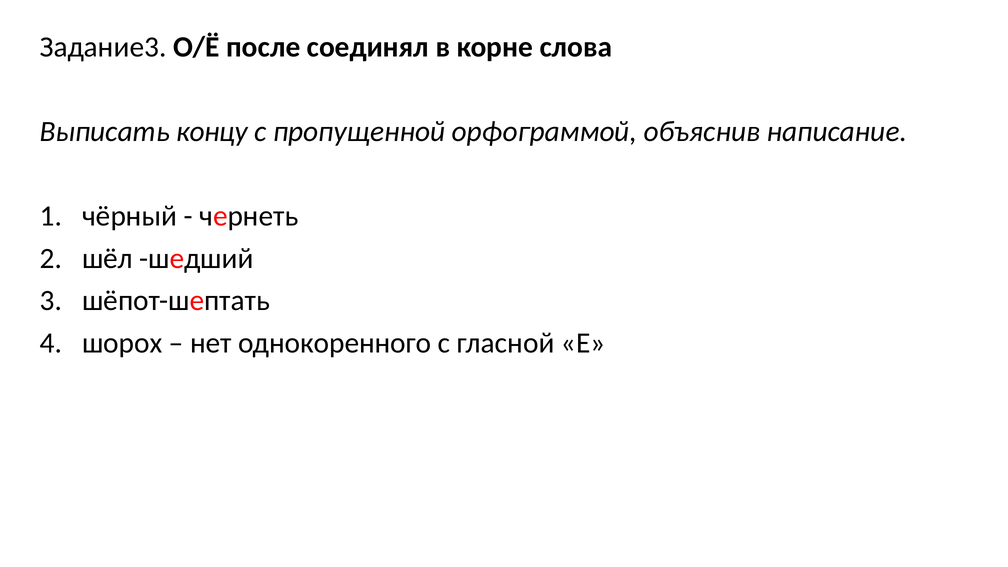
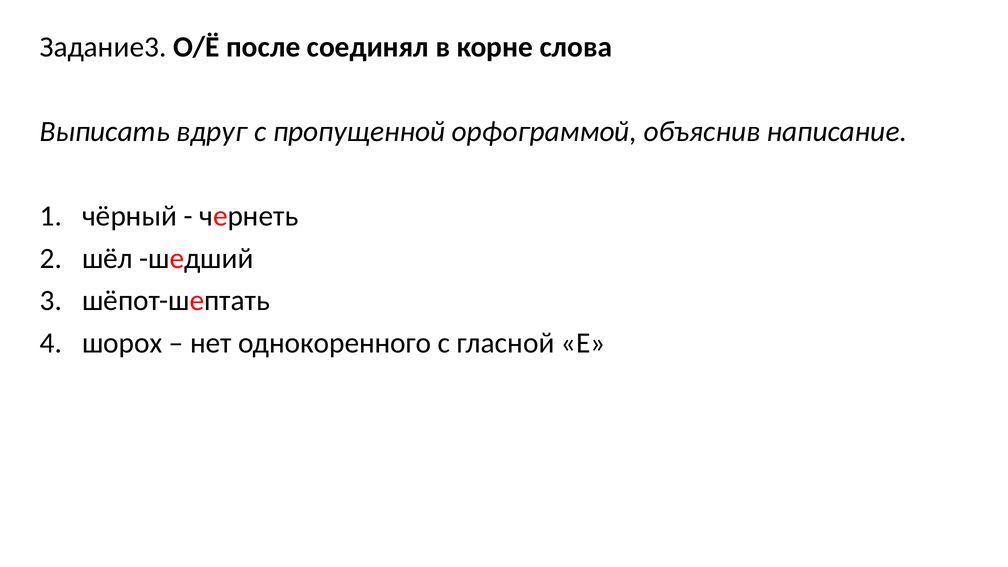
концу: концу -> вдруг
